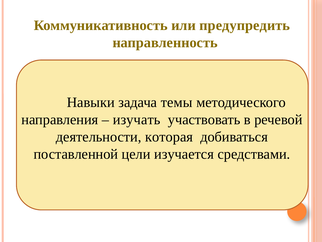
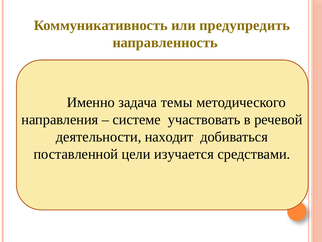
Навыки: Навыки -> Именно
изучать: изучать -> системе
которая: которая -> находит
